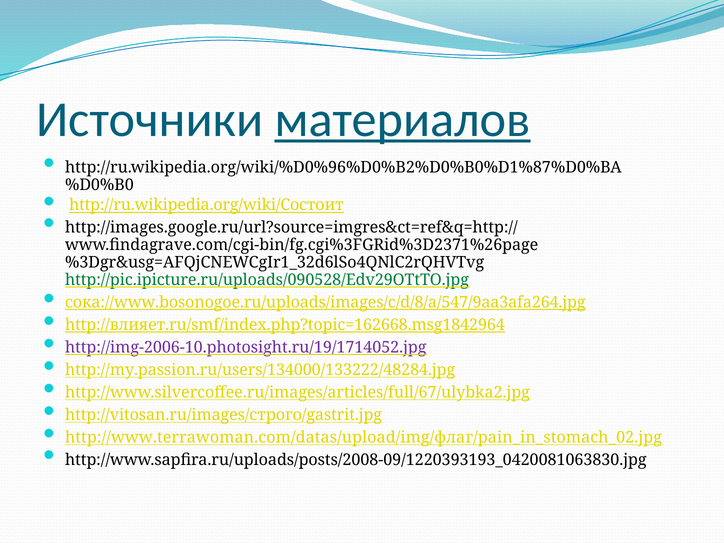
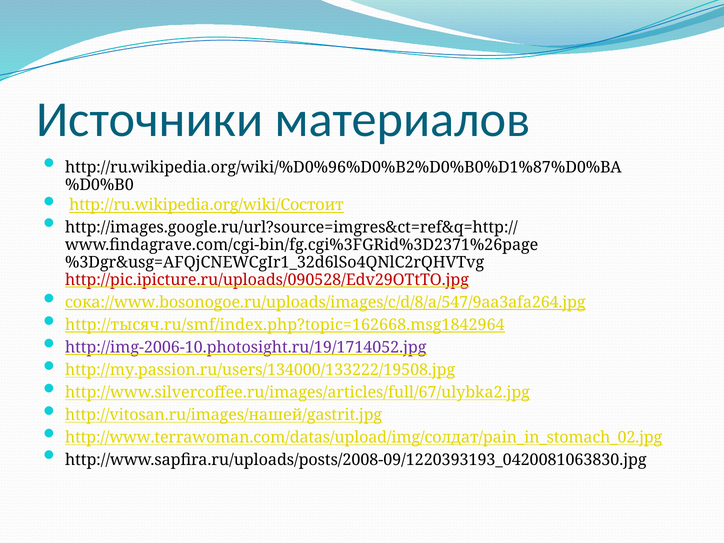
материалов underline: present -> none
http://pic.ipicture.ru/uploads/090528/Edv29OTtTO.jpg colour: green -> red
http://влияет.ru/smf/index.php?topic=162668.msg1842964: http://влияет.ru/smf/index.php?topic=162668.msg1842964 -> http://тысяч.ru/smf/index.php?topic=162668.msg1842964
http://my.passion.ru/users/134000/133222/48284.jpg: http://my.passion.ru/users/134000/133222/48284.jpg -> http://my.passion.ru/users/134000/133222/19508.jpg
http://vitosan.ru/images/строго/gastrit.jpg: http://vitosan.ru/images/строго/gastrit.jpg -> http://vitosan.ru/images/нашей/gastrit.jpg
http://www.terrawoman.com/datas/upload/img/флаг/pain_in_stomach_02.jpg: http://www.terrawoman.com/datas/upload/img/флаг/pain_in_stomach_02.jpg -> http://www.terrawoman.com/datas/upload/img/солдат/pain_in_stomach_02.jpg
